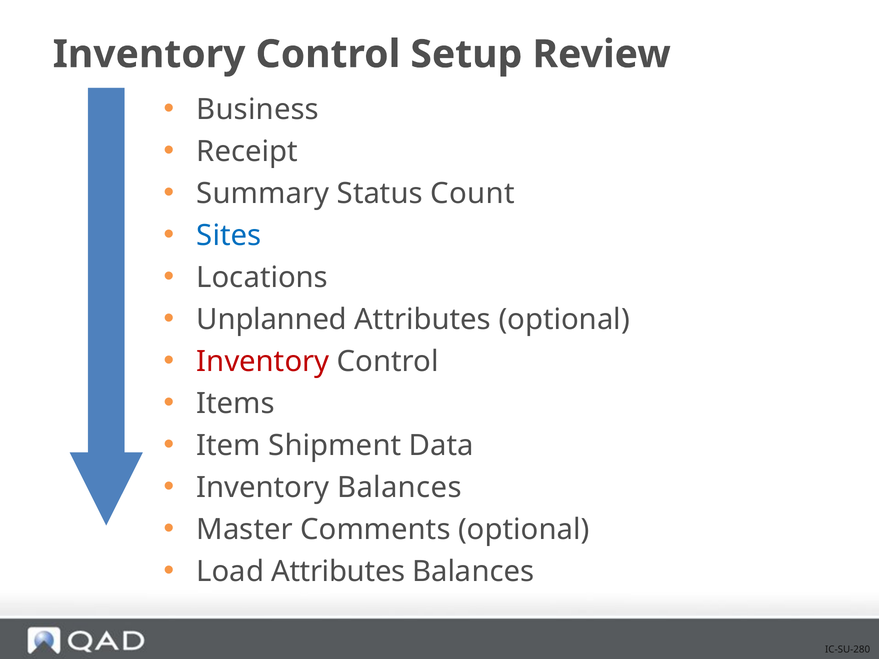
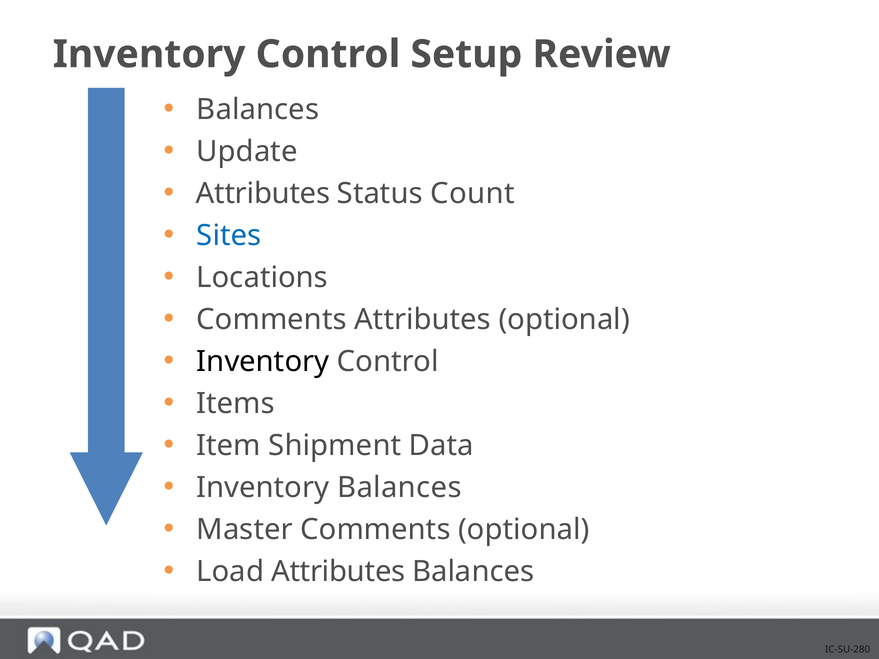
Business at (258, 110): Business -> Balances
Receipt: Receipt -> Update
Summary at (263, 194): Summary -> Attributes
Unplanned at (272, 320): Unplanned -> Comments
Inventory at (263, 362) colour: red -> black
